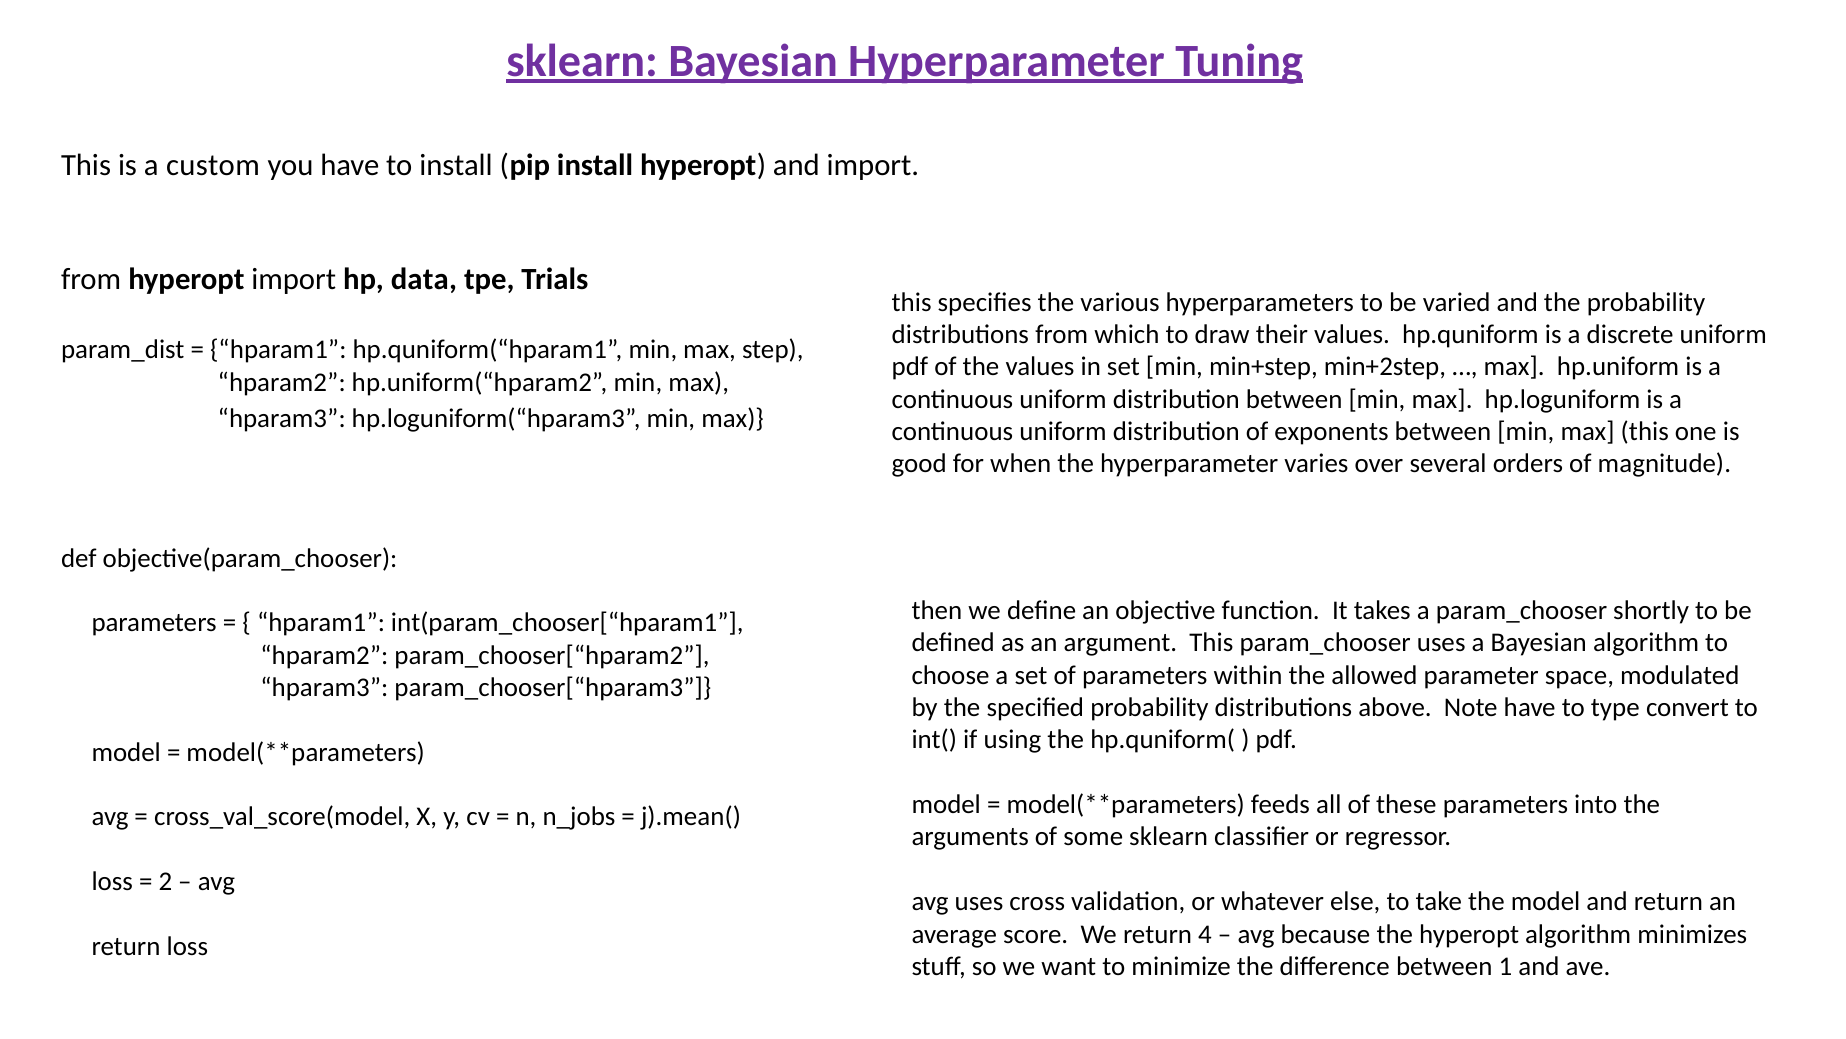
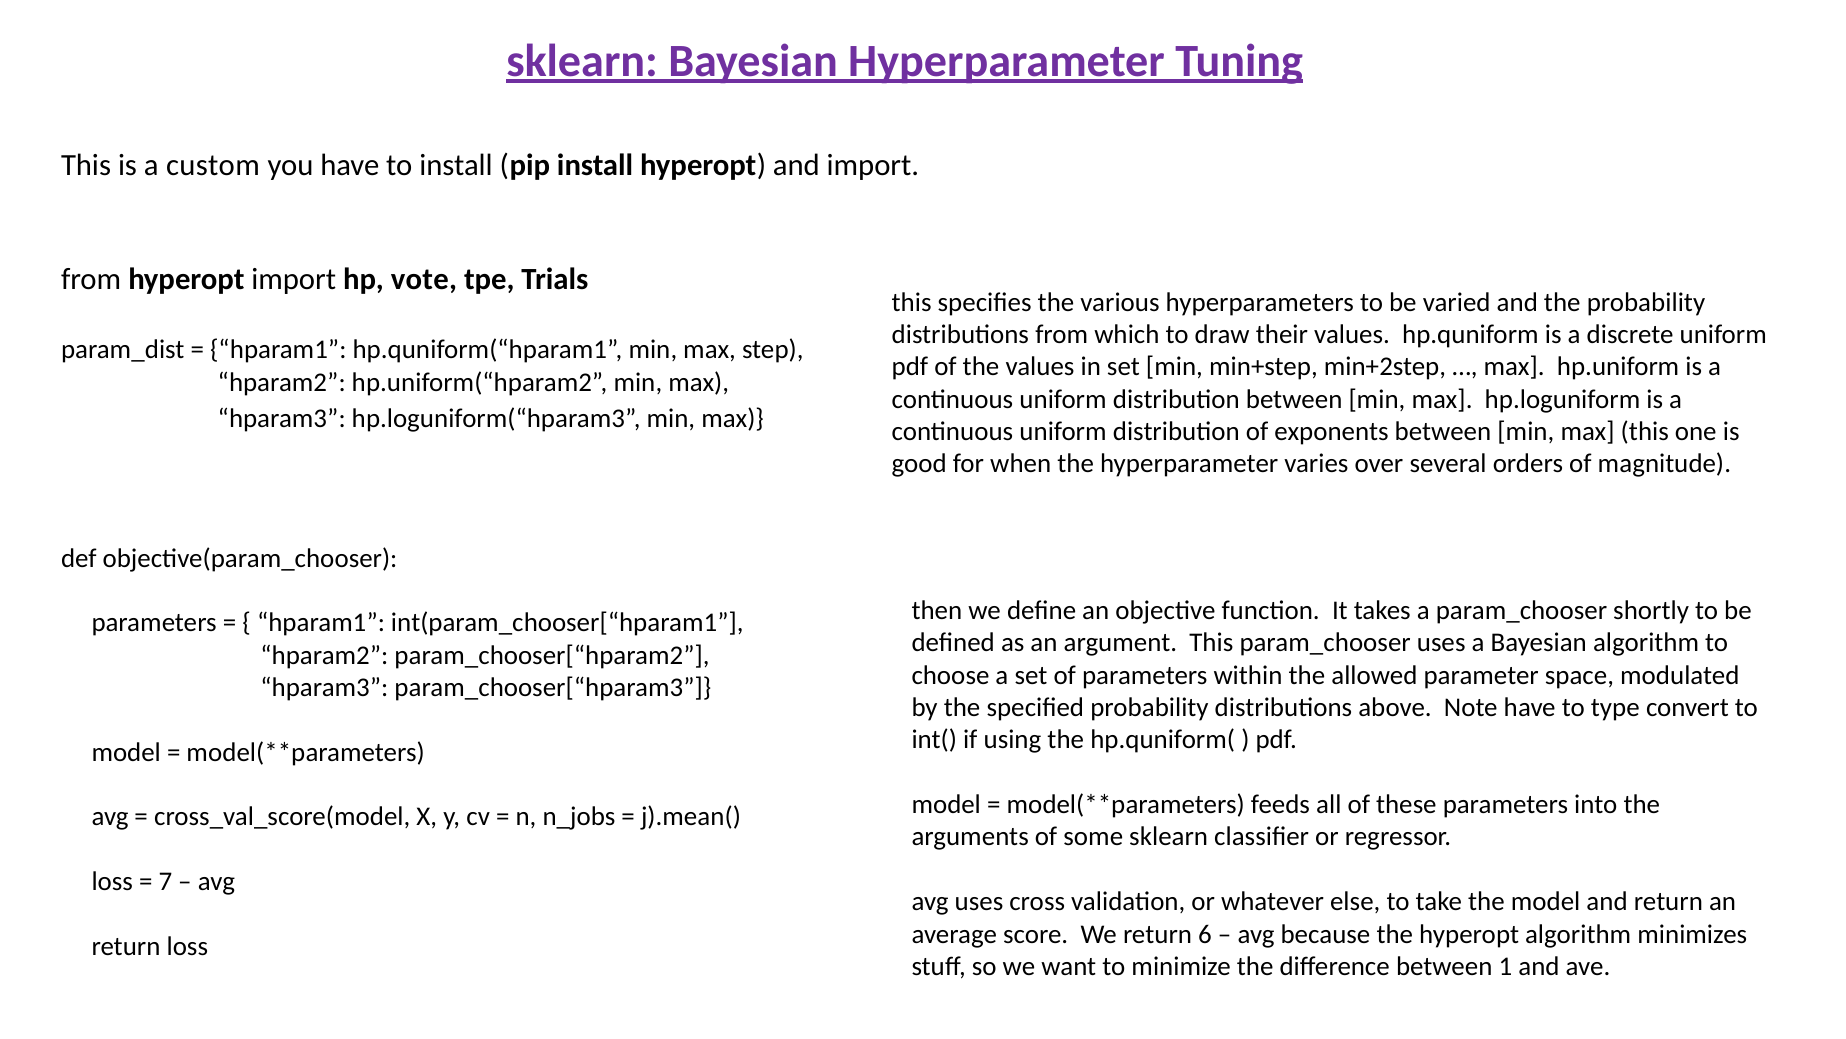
data: data -> vote
2: 2 -> 7
4: 4 -> 6
